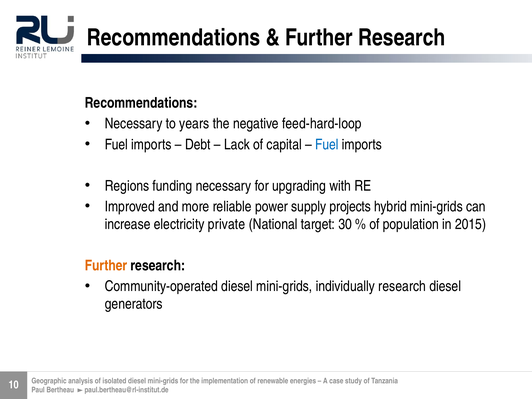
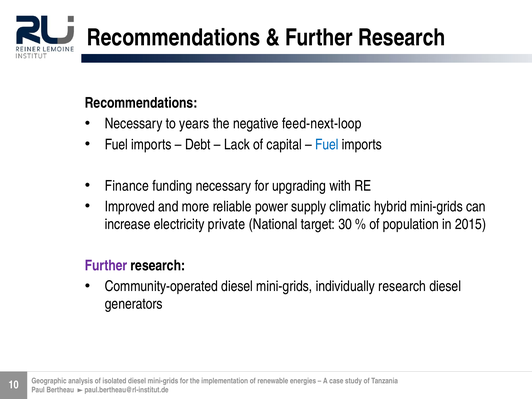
feed-hard-loop: feed-hard-loop -> feed-next-loop
Regions: Regions -> Finance
projects: projects -> climatic
Further at (106, 266) colour: orange -> purple
